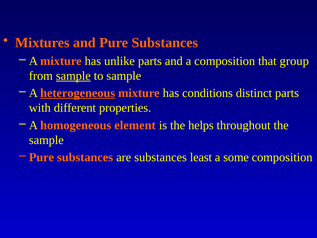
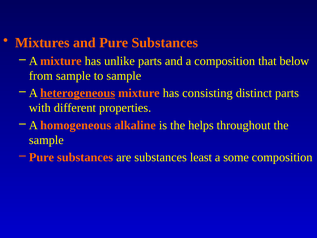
group: group -> below
sample at (73, 76) underline: present -> none
conditions: conditions -> consisting
element: element -> alkaline
